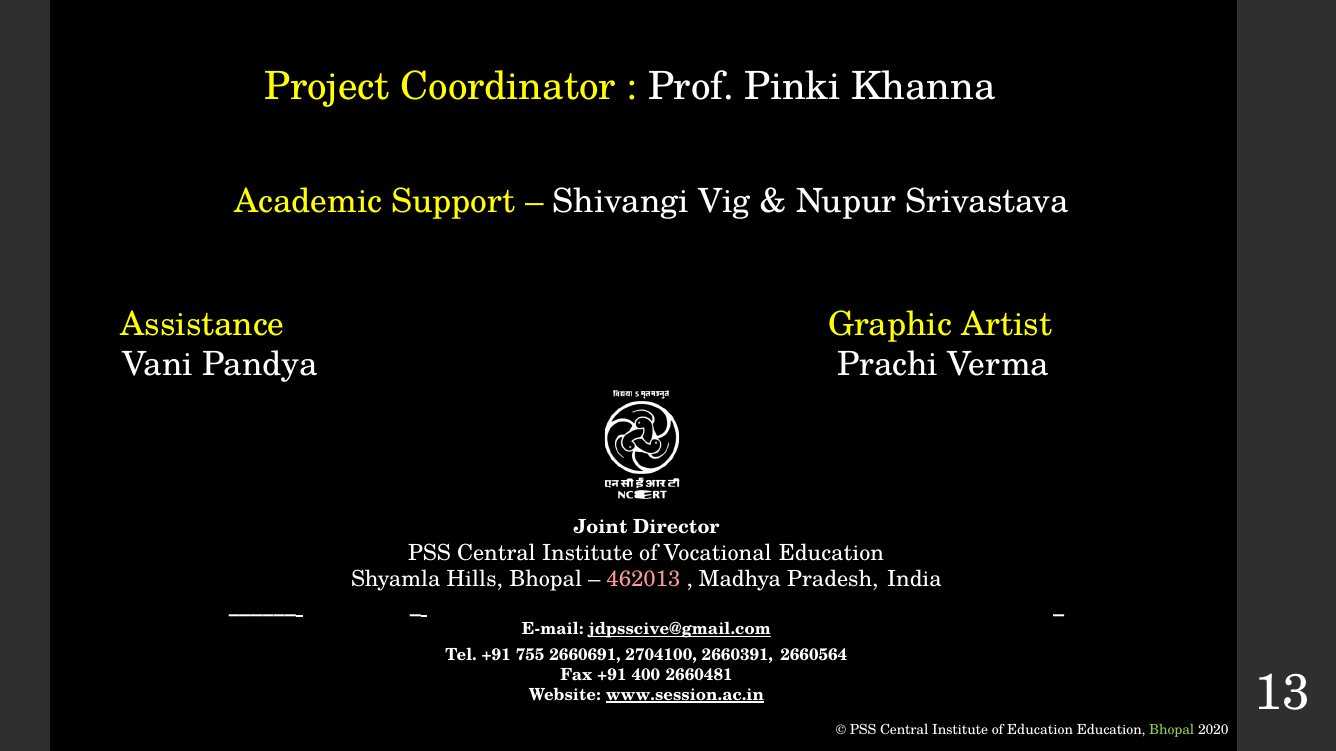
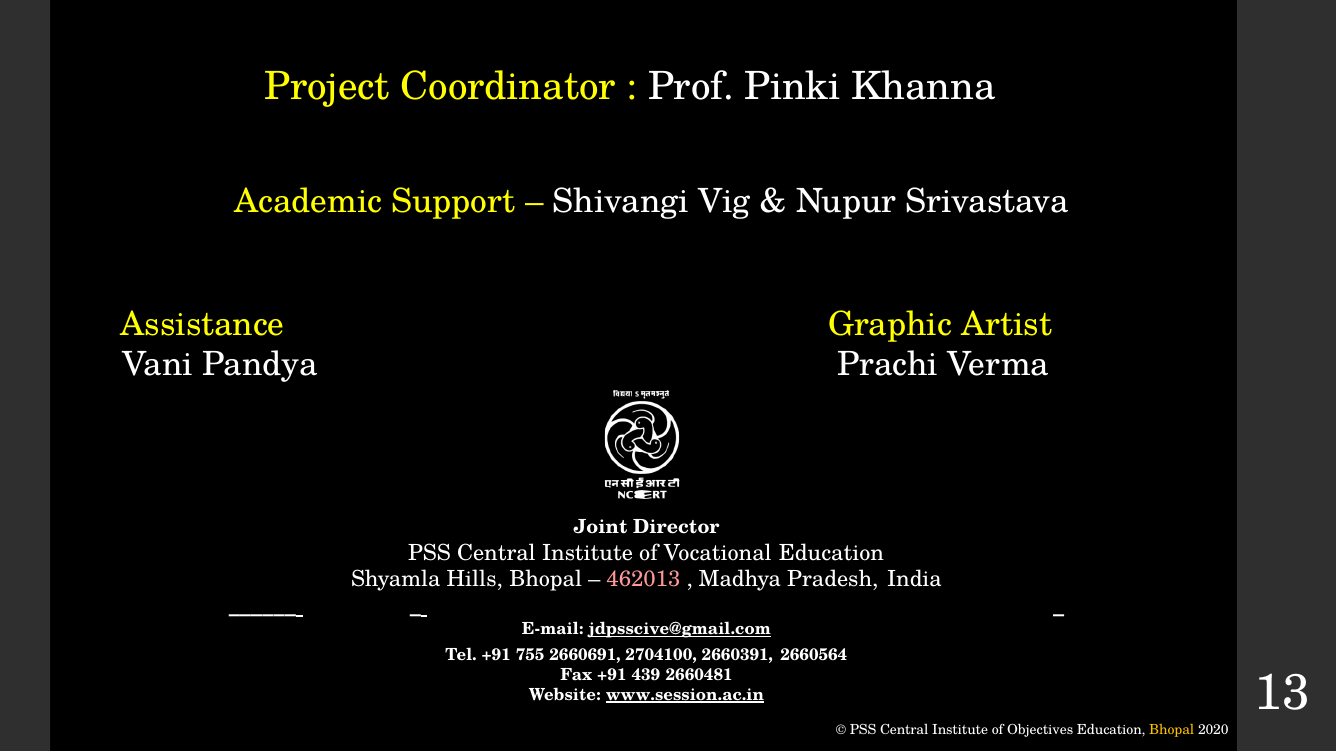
400: 400 -> 439
of Education: Education -> Objectives
Bhopal at (1172, 730) colour: light green -> yellow
